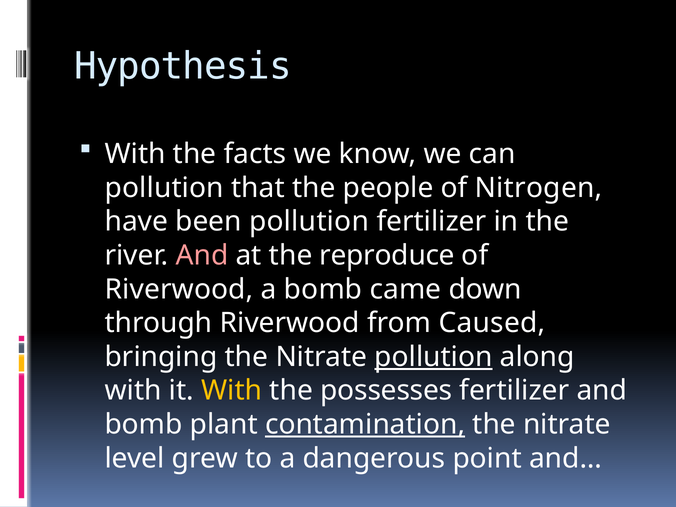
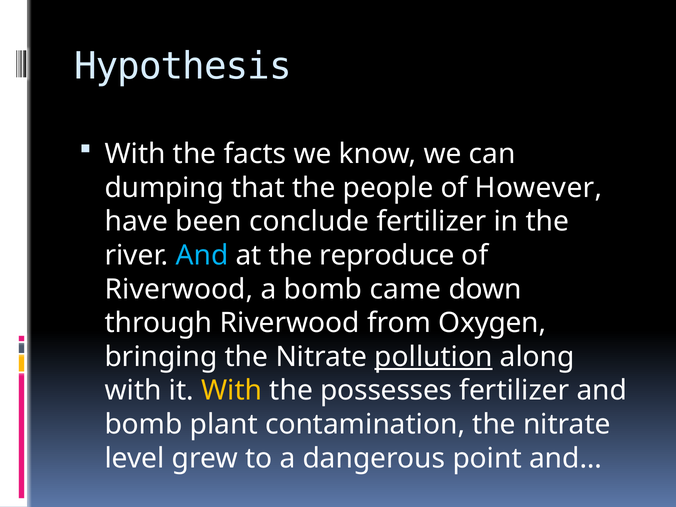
pollution at (164, 188): pollution -> dumping
Nitrogen: Nitrogen -> However
been pollution: pollution -> conclude
And at (202, 255) colour: pink -> light blue
Caused: Caused -> Oxygen
contamination underline: present -> none
